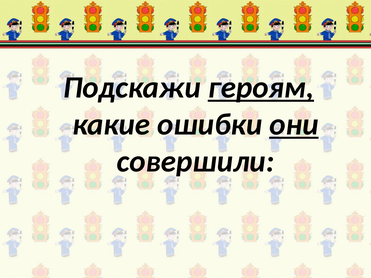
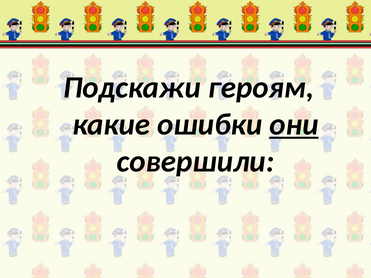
героям underline: present -> none
